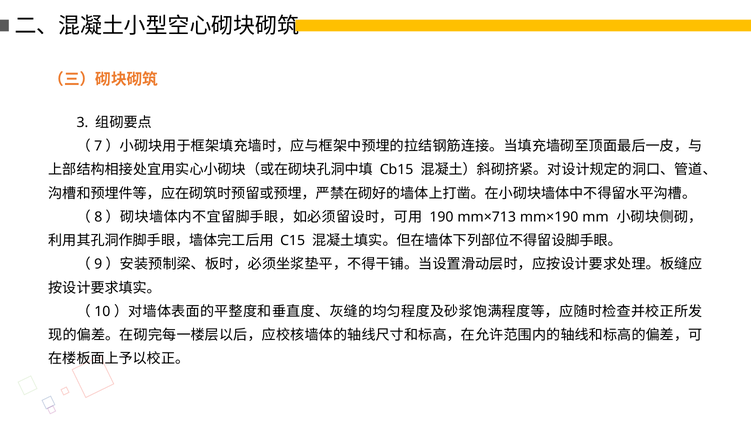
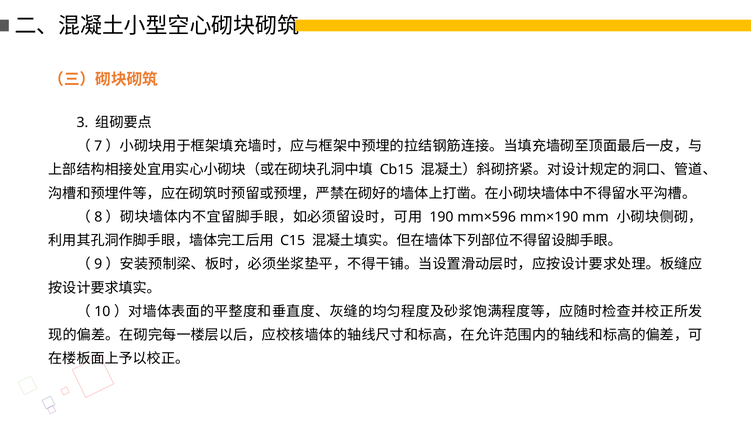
mm×713: mm×713 -> mm×596
